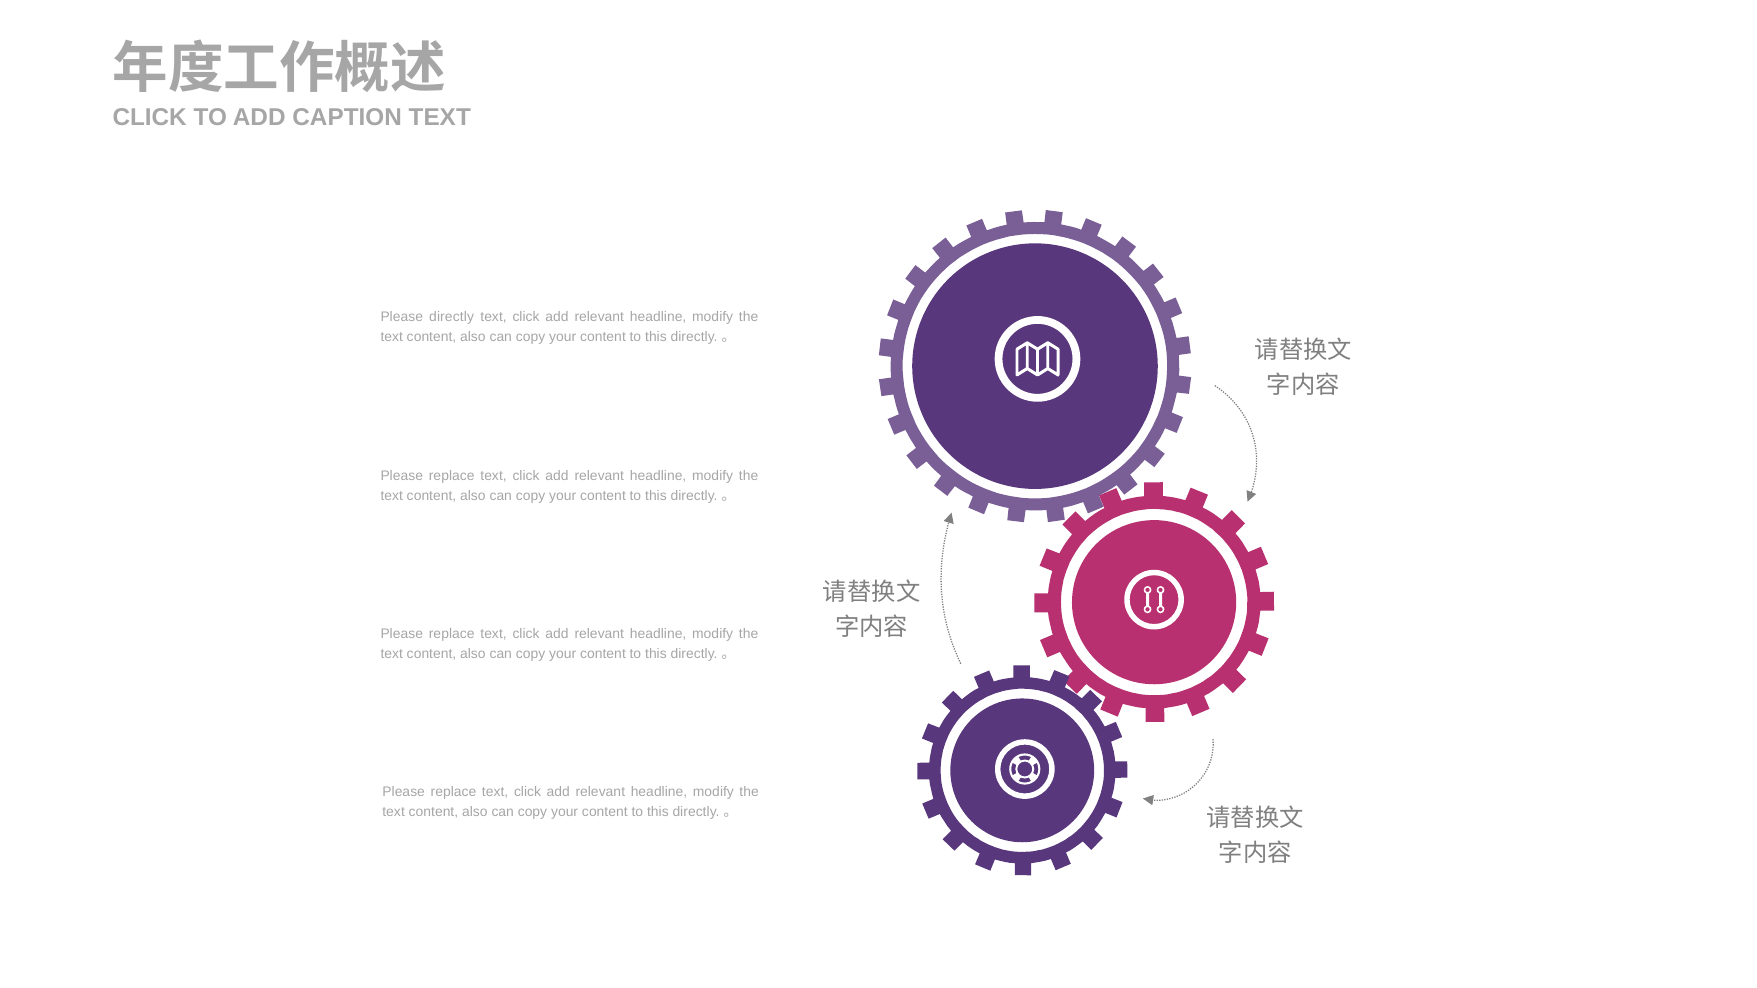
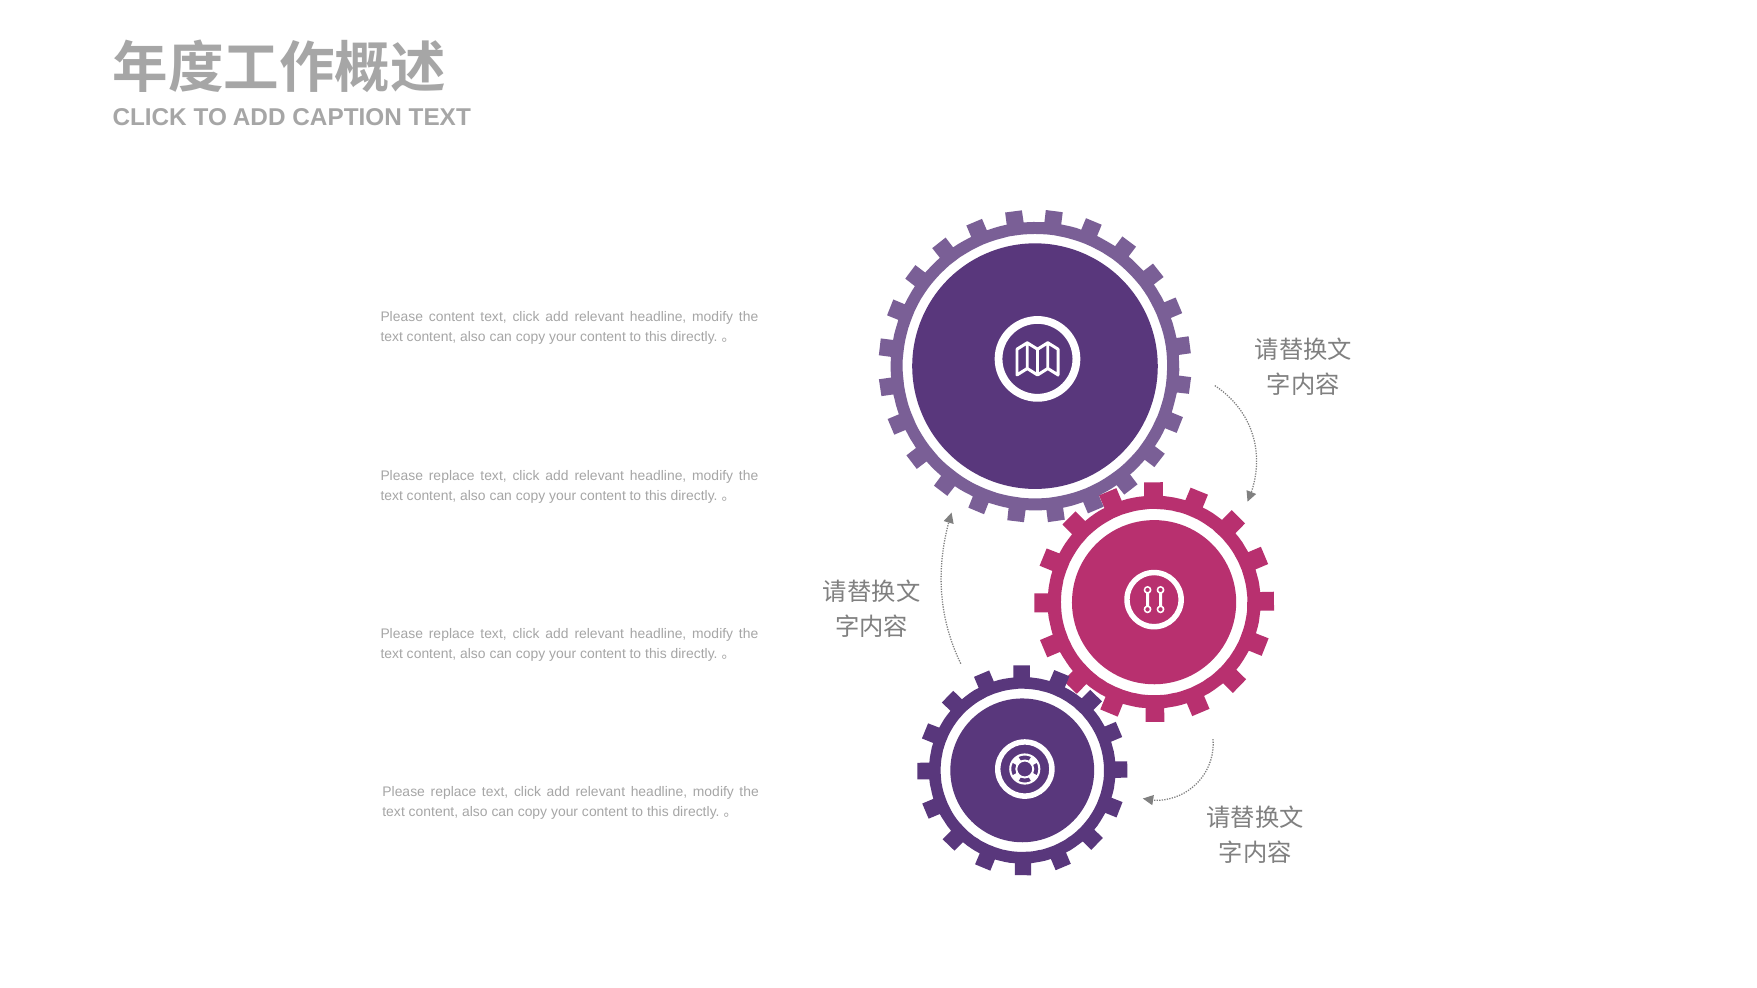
Please directly: directly -> content
